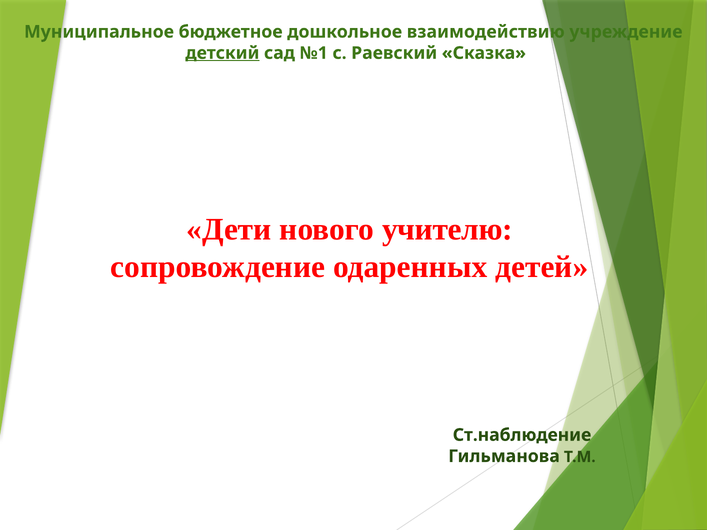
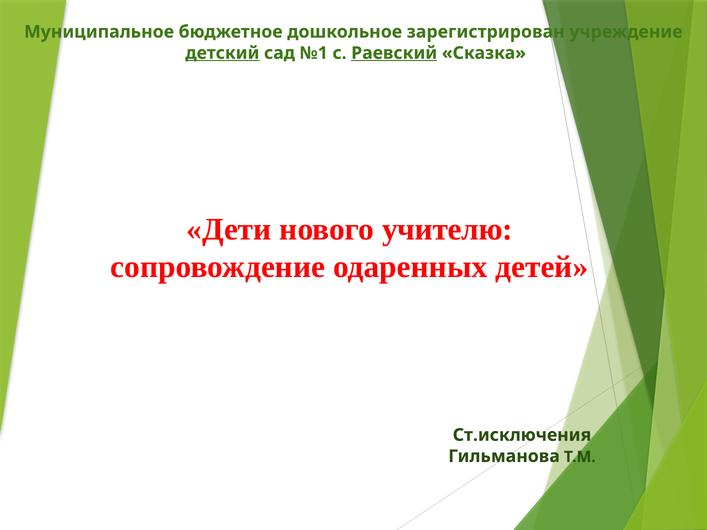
взаимодействию: взаимодействию -> зарегистрирован
Раевский underline: none -> present
Ст.наблюдение: Ст.наблюдение -> Ст.исключения
